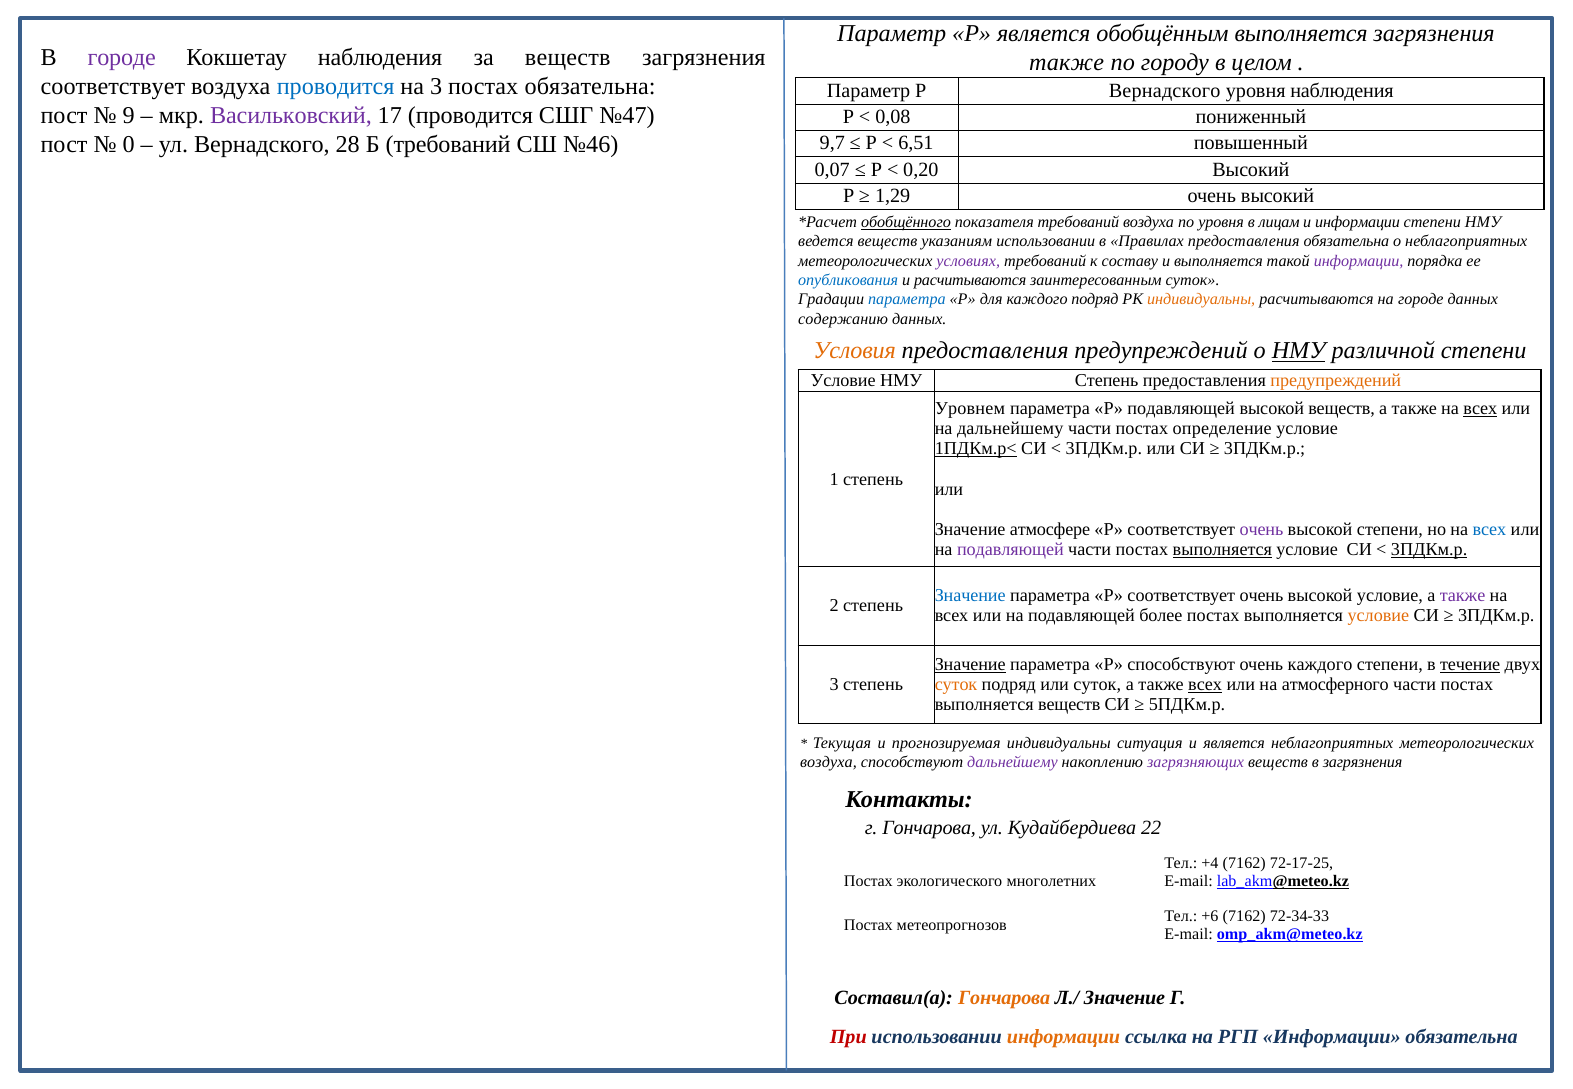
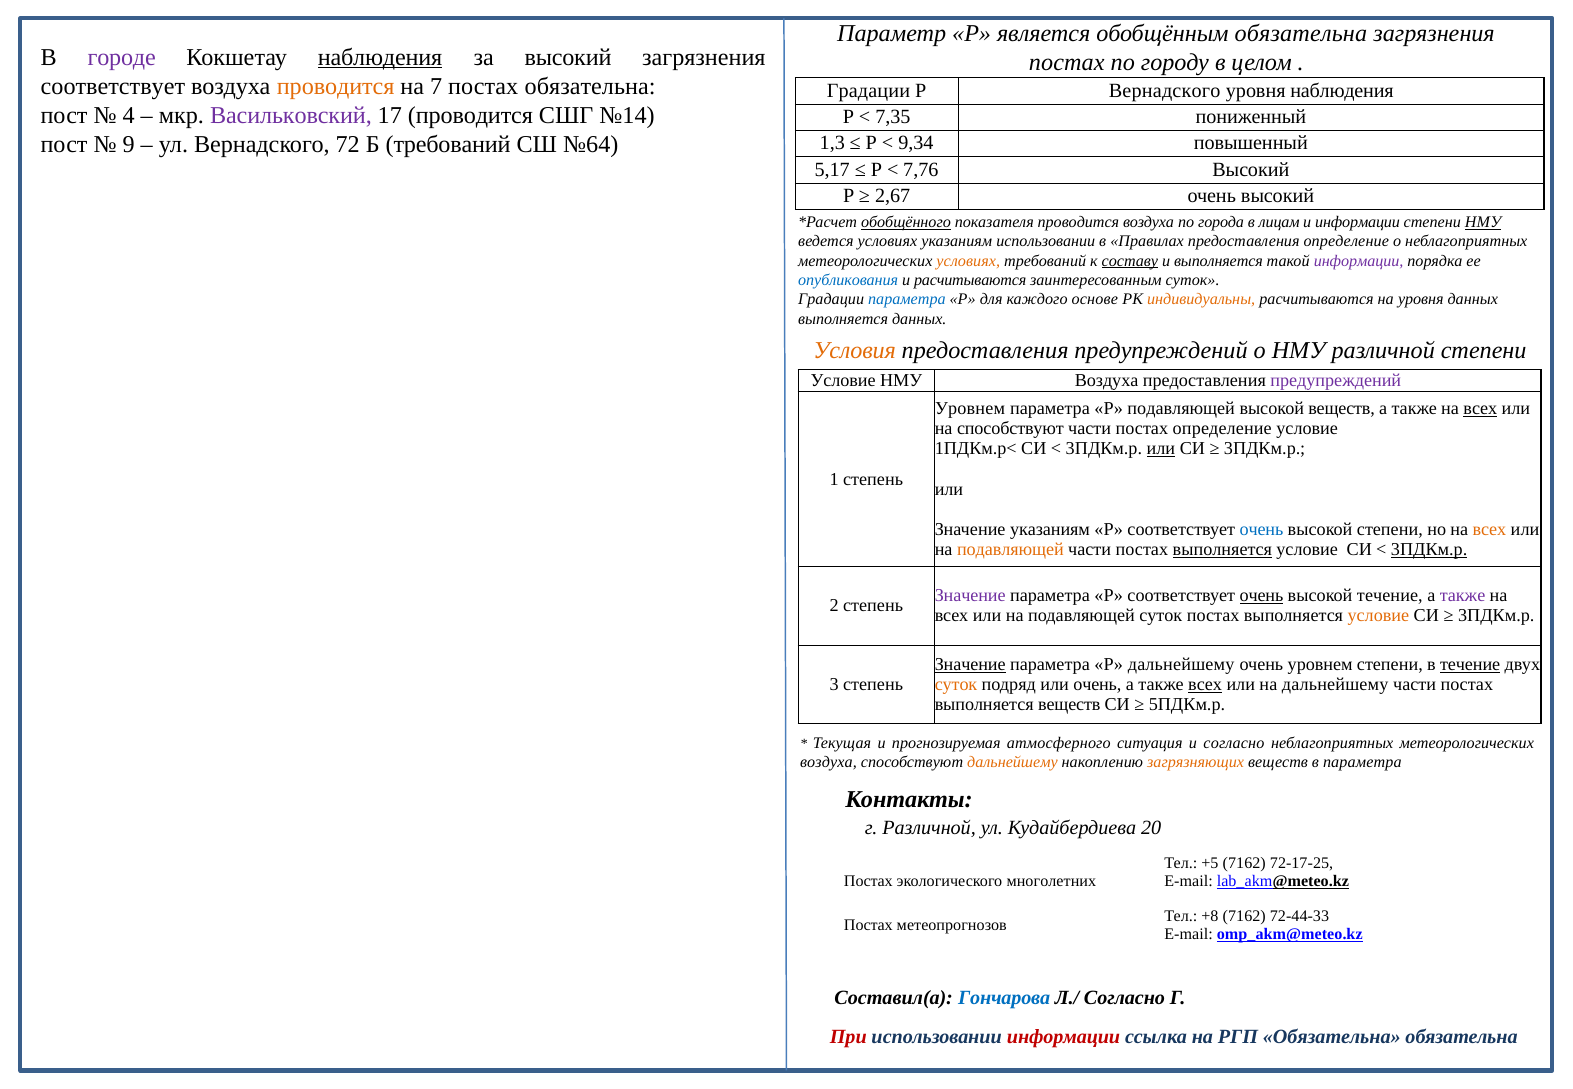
обобщённым выполняется: выполняется -> обязательна
наблюдения at (380, 57) underline: none -> present
за веществ: веществ -> высокий
также at (1067, 63): также -> постах
проводится at (336, 86) colour: blue -> orange
на 3: 3 -> 7
Параметр at (869, 90): Параметр -> Градации
9: 9 -> 4
№47: №47 -> №14
0,08: 0,08 -> 7,35
0: 0 -> 9
28: 28 -> 72
№46: №46 -> №64
9,7: 9,7 -> 1,3
6,51: 6,51 -> 9,34
0,07: 0,07 -> 5,17
0,20: 0,20 -> 7,76
1,29: 1,29 -> 2,67
показателя требований: требований -> проводится
по уровня: уровня -> города
НМУ at (1483, 222) underline: none -> present
ведется веществ: веществ -> условиях
предоставления обязательна: обязательна -> определение
условиях at (968, 261) colour: purple -> orange
составу underline: none -> present
каждого подряд: подряд -> основе
на городе: городе -> уровня
содержанию at (843, 319): содержанию -> выполняется
НМУ at (1299, 351) underline: present -> none
НМУ Степень: Степень -> Воздуха
предупреждений at (1336, 381) colour: orange -> purple
на дальнейшему: дальнейшему -> способствуют
1ПДКм.р< underline: present -> none
или at (1161, 449) underline: none -> present
Значение атмосфере: атмосфере -> указаниям
очень at (1261, 529) colour: purple -> blue
всех at (1490, 529) colour: blue -> orange
подавляющей at (1010, 550) colour: purple -> orange
Значение at (970, 596) colour: blue -> purple
очень at (1261, 596) underline: none -> present
высокой условие: условие -> течение
подавляющей более: более -> суток
Р способствуют: способствуют -> дальнейшему
очень каждого: каждого -> уровнем
или суток: суток -> очень
на атмосферного: атмосферного -> дальнейшему
прогнозируемая индивидуальны: индивидуальны -> атмосферного
и является: является -> согласно
дальнейшему at (1012, 762) colour: purple -> orange
загрязняющих colour: purple -> orange
в загрязнения: загрязнения -> параметра
г Гончарова: Гончарова -> Различной
22: 22 -> 20
+4: +4 -> +5
+6: +6 -> +8
72-34-33: 72-34-33 -> 72-44-33
Гончарова at (1004, 998) colour: orange -> blue
Л./ Значение: Значение -> Согласно
информации at (1064, 1037) colour: orange -> red
РГП Информации: Информации -> Обязательна
